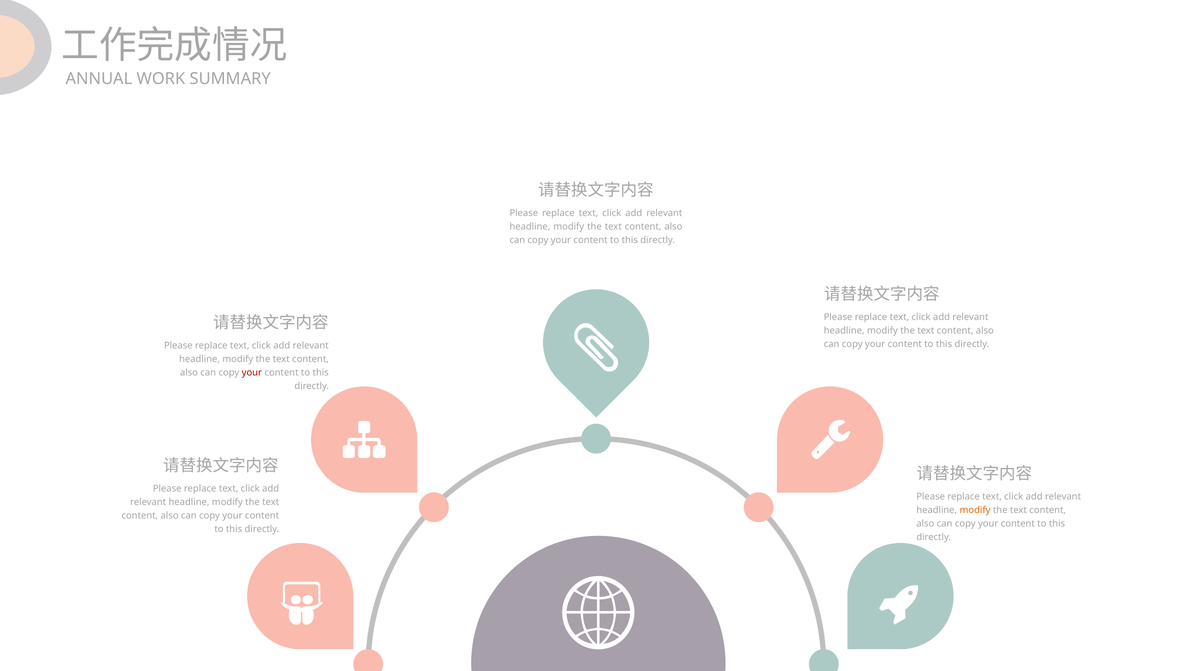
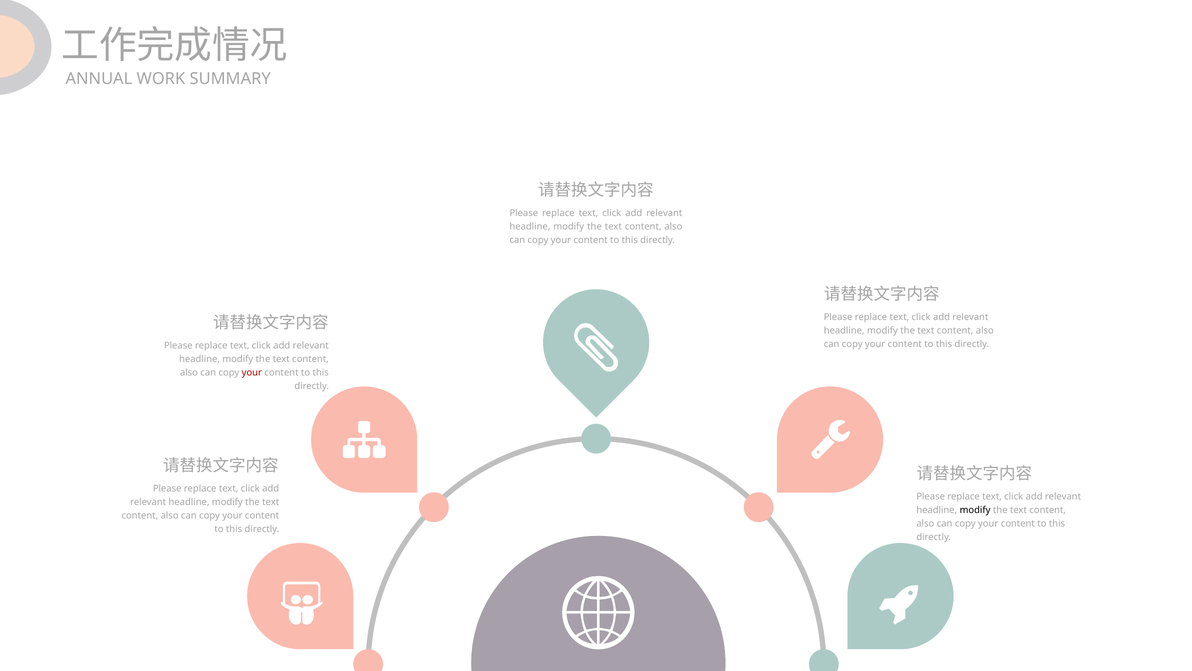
modify at (975, 510) colour: orange -> black
